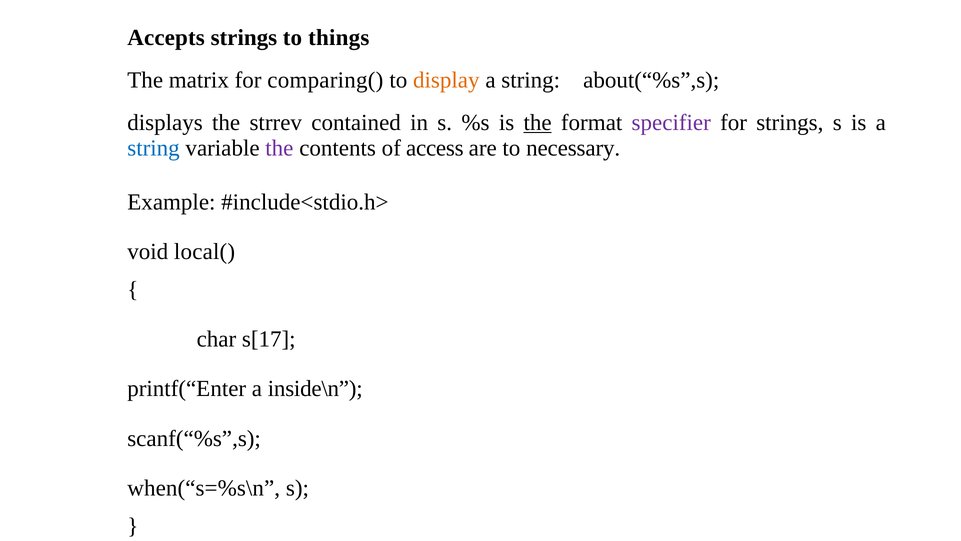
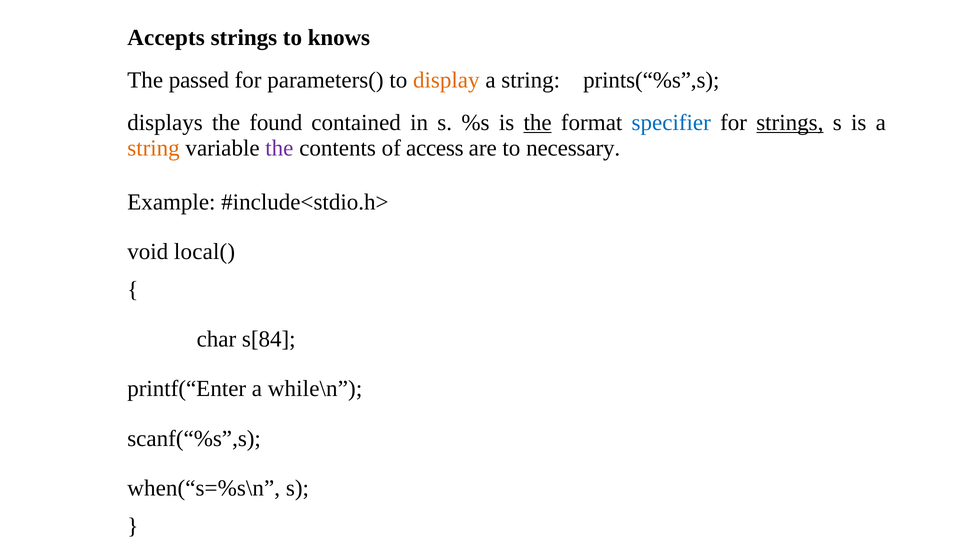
things: things -> knows
matrix: matrix -> passed
comparing(: comparing( -> parameters(
about(“%s”,s: about(“%s”,s -> prints(“%s”,s
strrev: strrev -> found
specifier colour: purple -> blue
strings at (790, 122) underline: none -> present
string at (154, 148) colour: blue -> orange
s[17: s[17 -> s[84
inside\n: inside\n -> while\n
